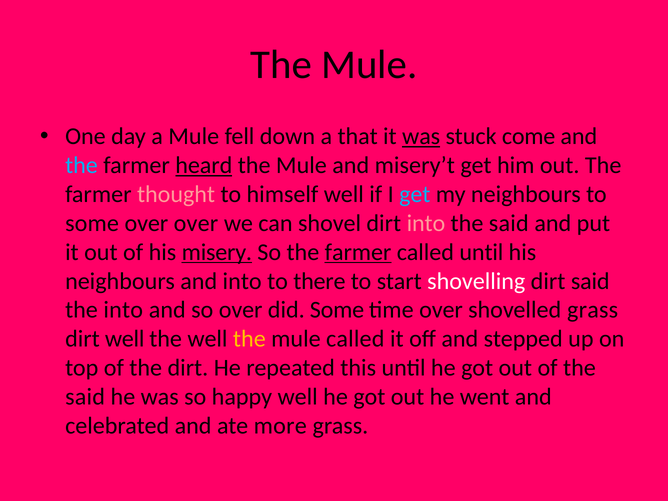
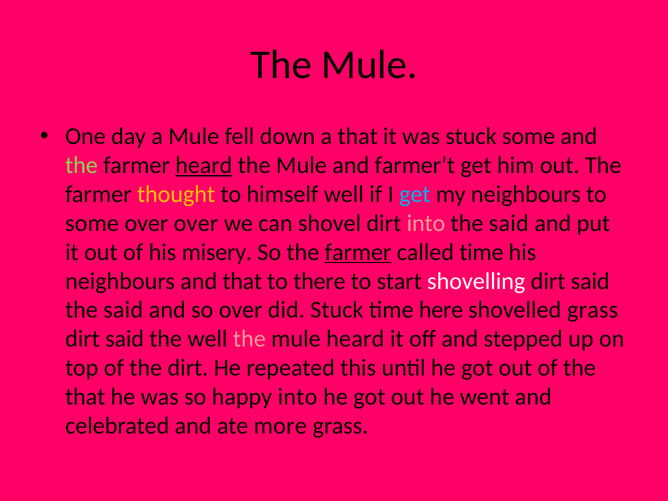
was at (421, 136) underline: present -> none
stuck come: come -> some
the at (81, 165) colour: light blue -> light green
misery’t: misery’t -> farmer’t
thought colour: pink -> yellow
misery underline: present -> none
called until: until -> time
and into: into -> that
into at (123, 310): into -> said
did Some: Some -> Stuck
time over: over -> here
well at (125, 339): well -> said
the at (249, 339) colour: yellow -> pink
mule called: called -> heard
said at (85, 397): said -> that
happy well: well -> into
